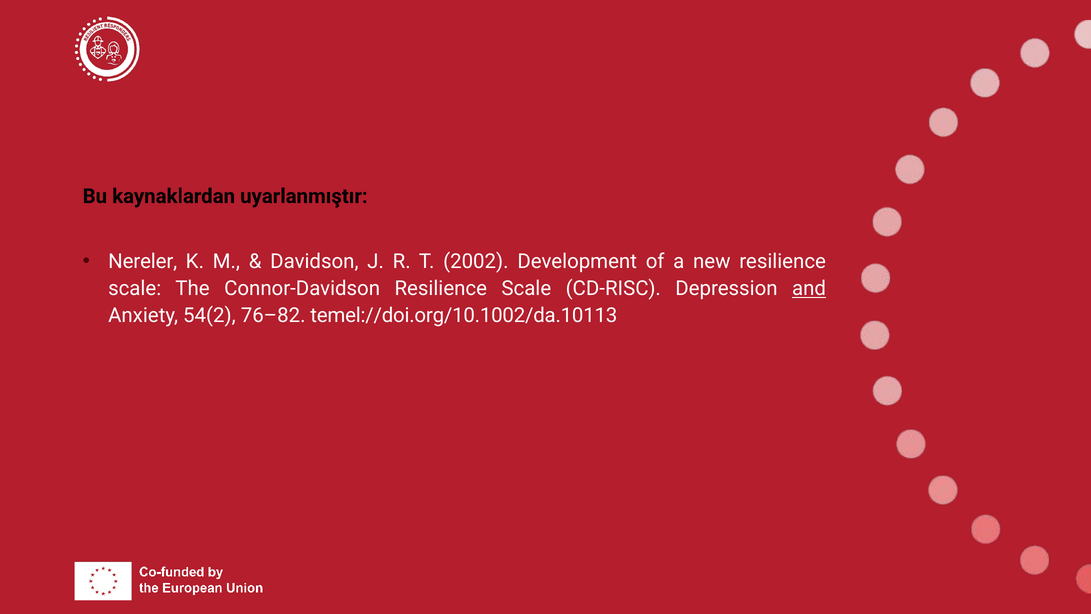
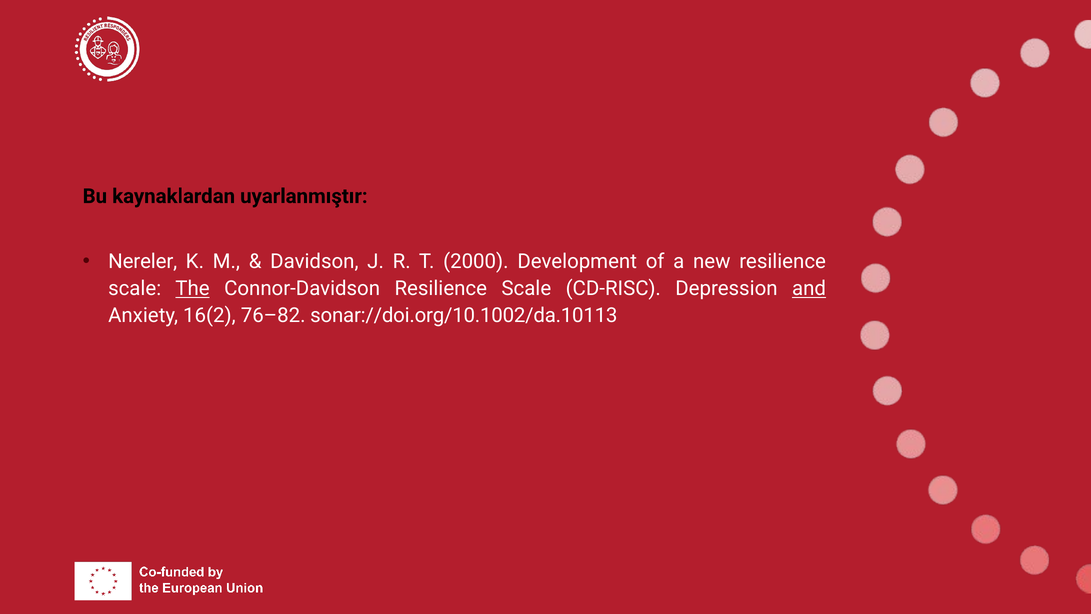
2002: 2002 -> 2000
The underline: none -> present
54(2: 54(2 -> 16(2
temel://doi.org/10.1002/da.10113: temel://doi.org/10.1002/da.10113 -> sonar://doi.org/10.1002/da.10113
